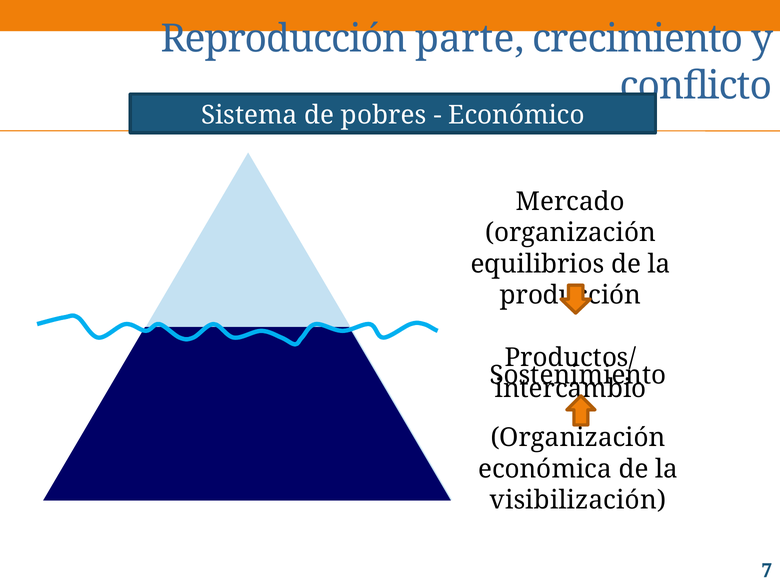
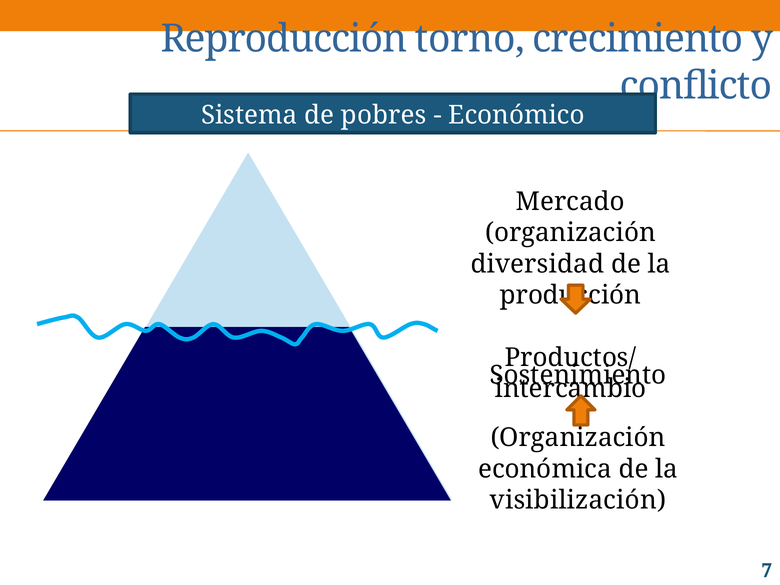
parte: parte -> torno
equilibrios: equilibrios -> diversidad
